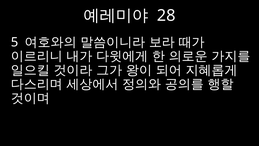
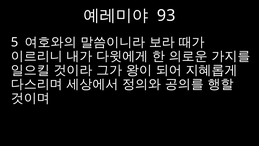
28: 28 -> 93
